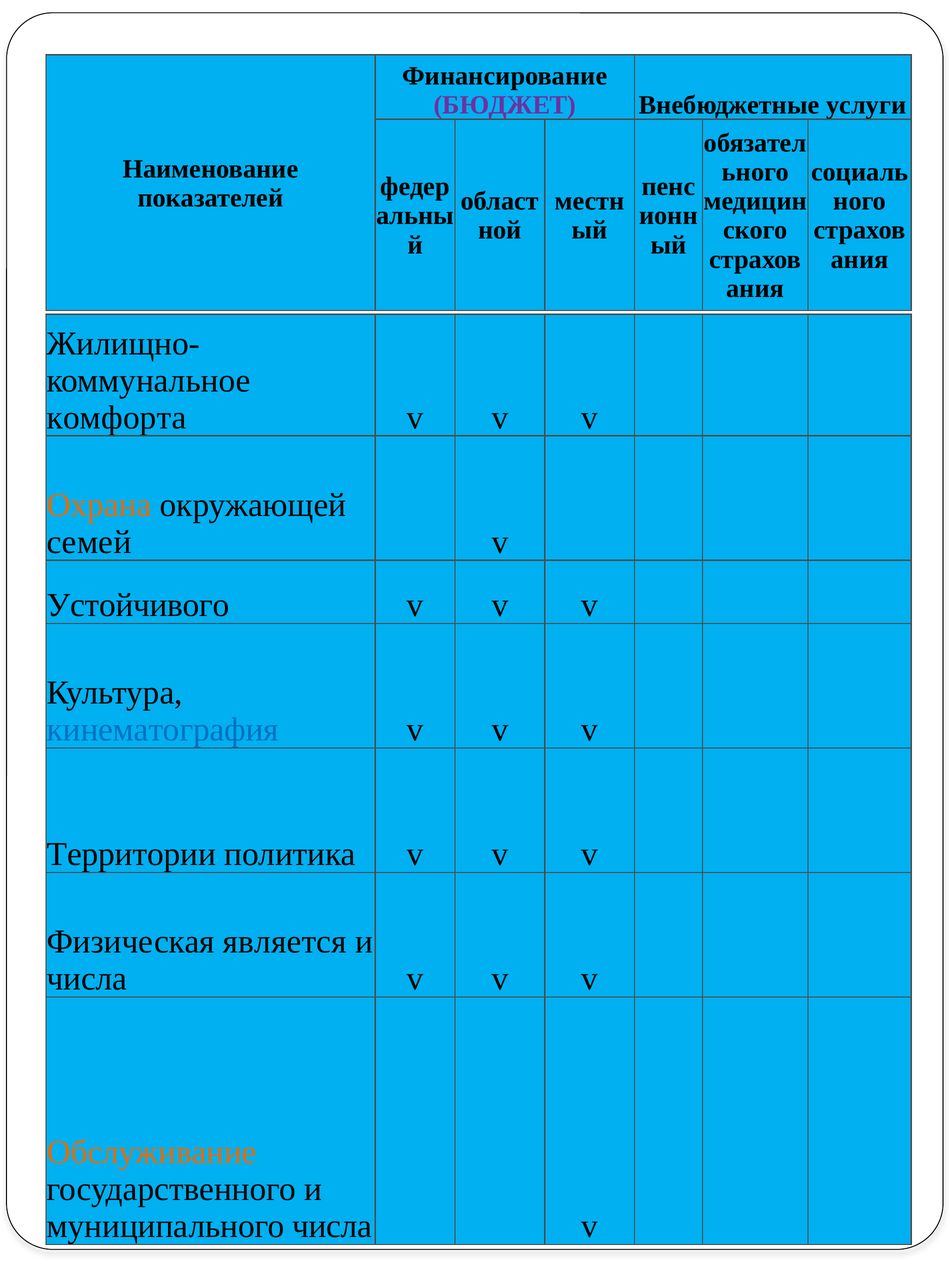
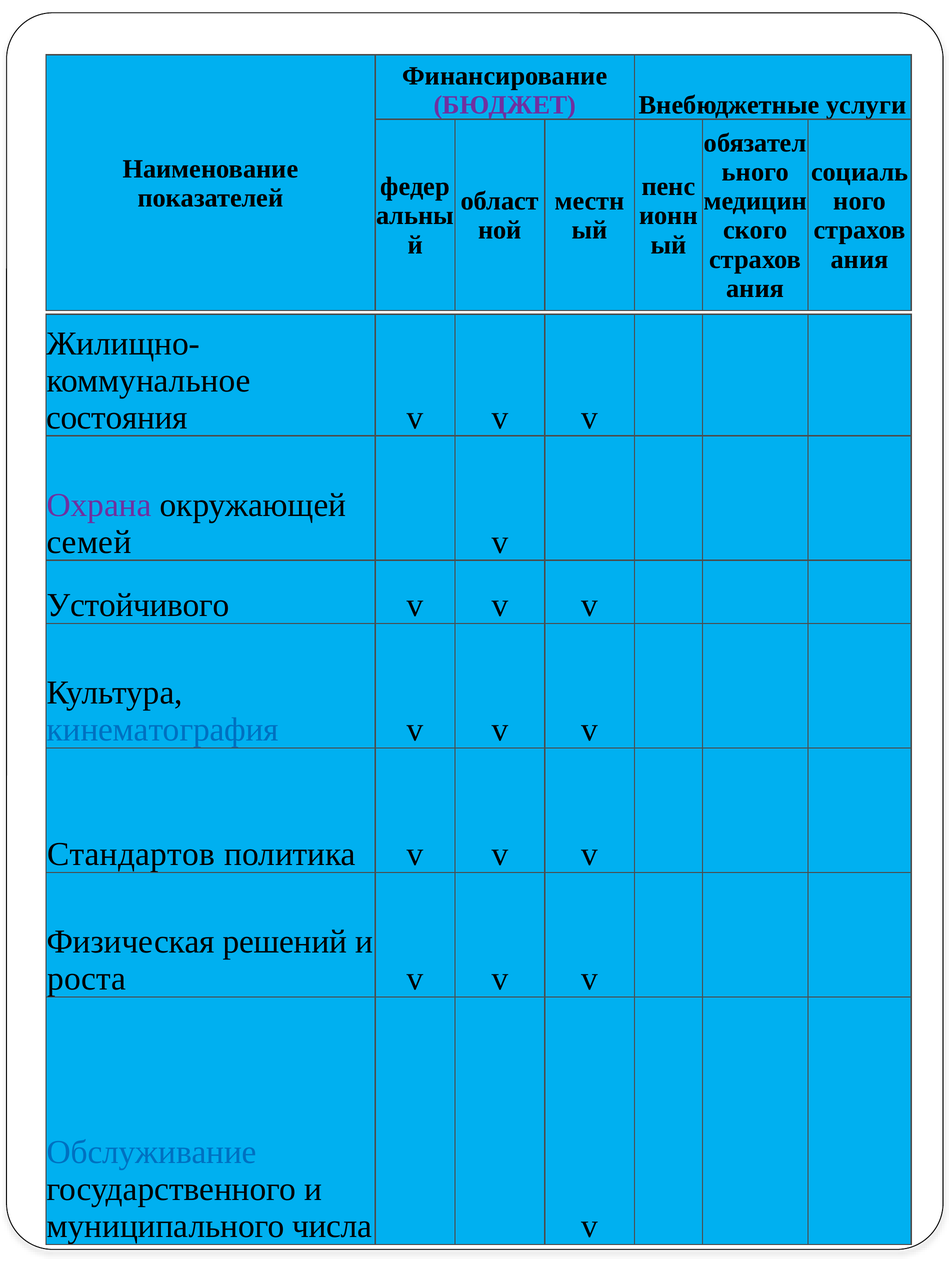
комфорта: комфорта -> состояния
Охрана colour: orange -> purple
Территории: Территории -> Стандартов
является: является -> решений
числа at (87, 979): числа -> роста
Обслуживание colour: orange -> blue
